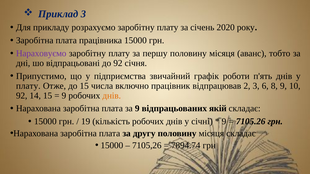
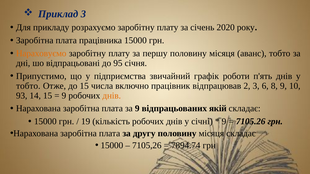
Нараховуємо colour: purple -> orange
до 92: 92 -> 95
плату at (28, 86): плату -> тобто
92 at (22, 96): 92 -> 93
